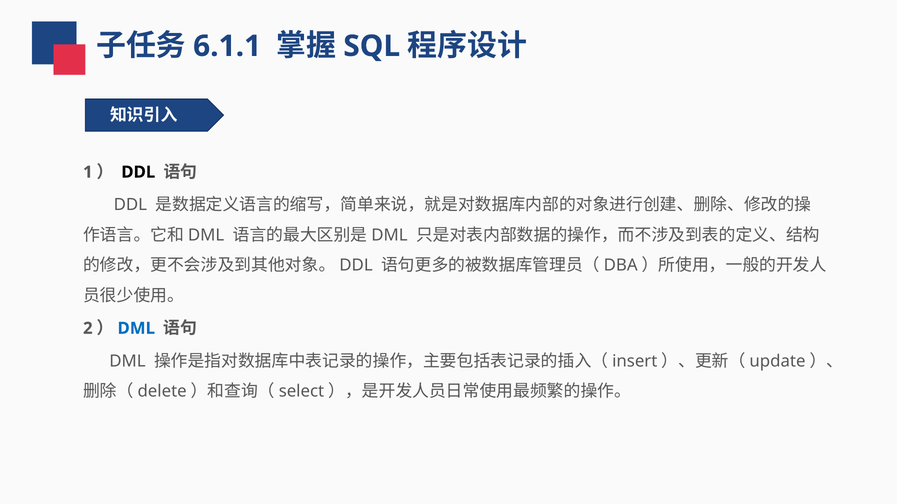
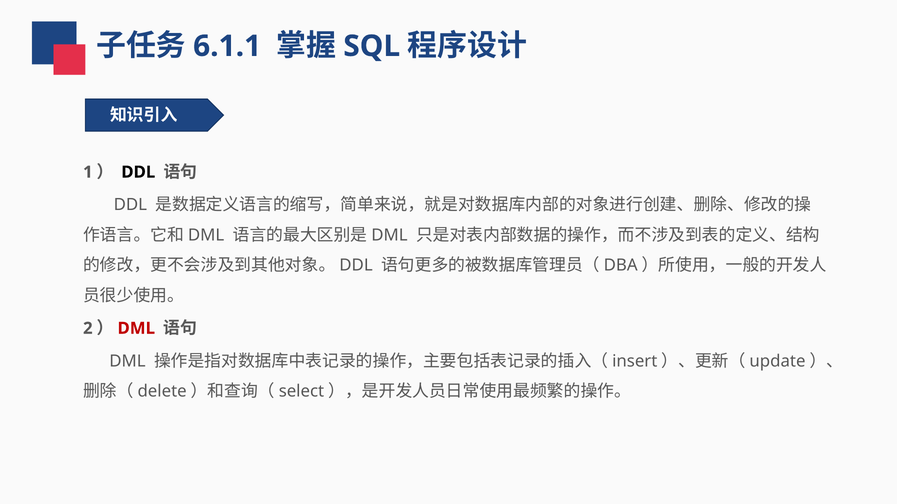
DML at (136, 329) colour: blue -> red
